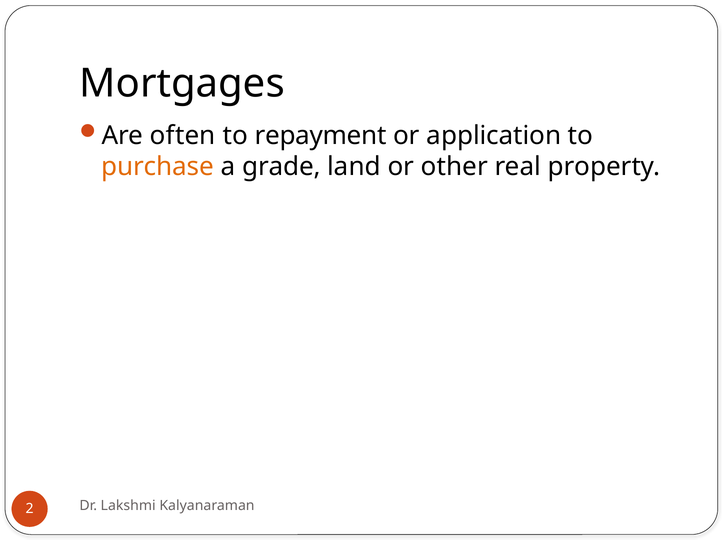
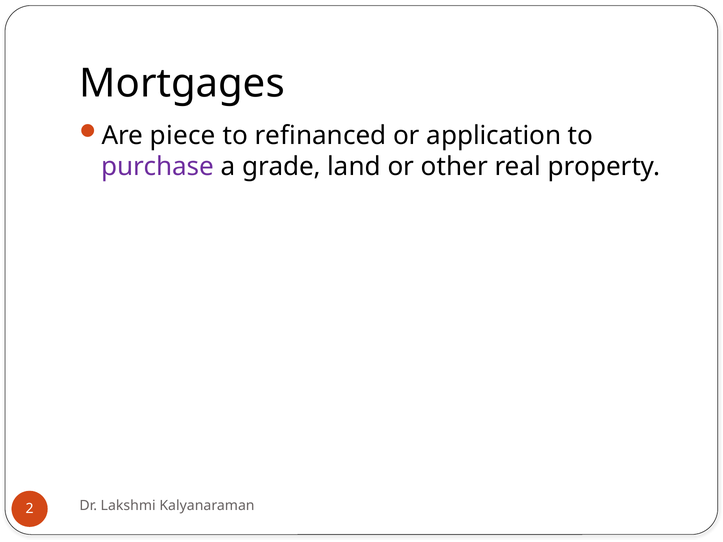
often: often -> piece
repayment: repayment -> refinanced
purchase colour: orange -> purple
